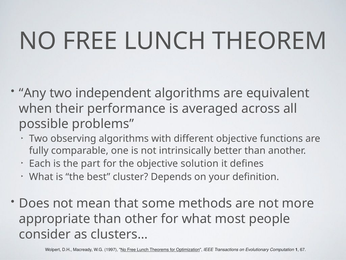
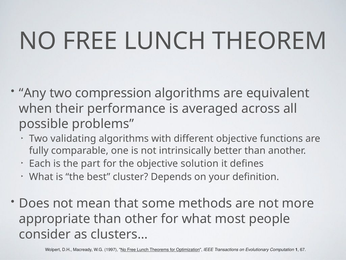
independent: independent -> compression
observing: observing -> validating
